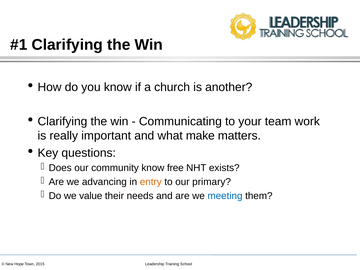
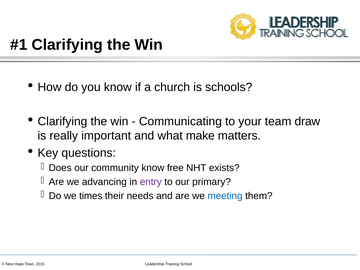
another: another -> schools
work: work -> draw
entry colour: orange -> purple
value: value -> times
